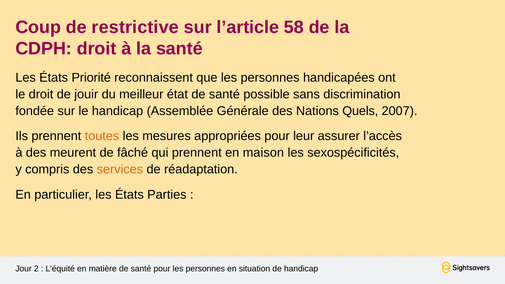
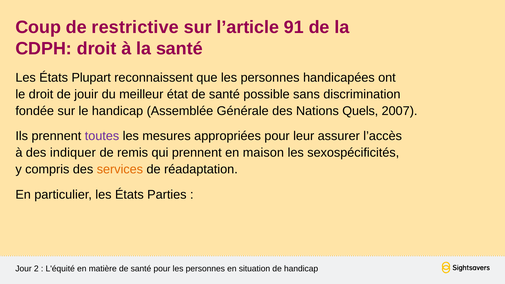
58: 58 -> 91
Priorité: Priorité -> Plupart
toutes colour: orange -> purple
meurent: meurent -> indiquer
fâché: fâché -> remis
